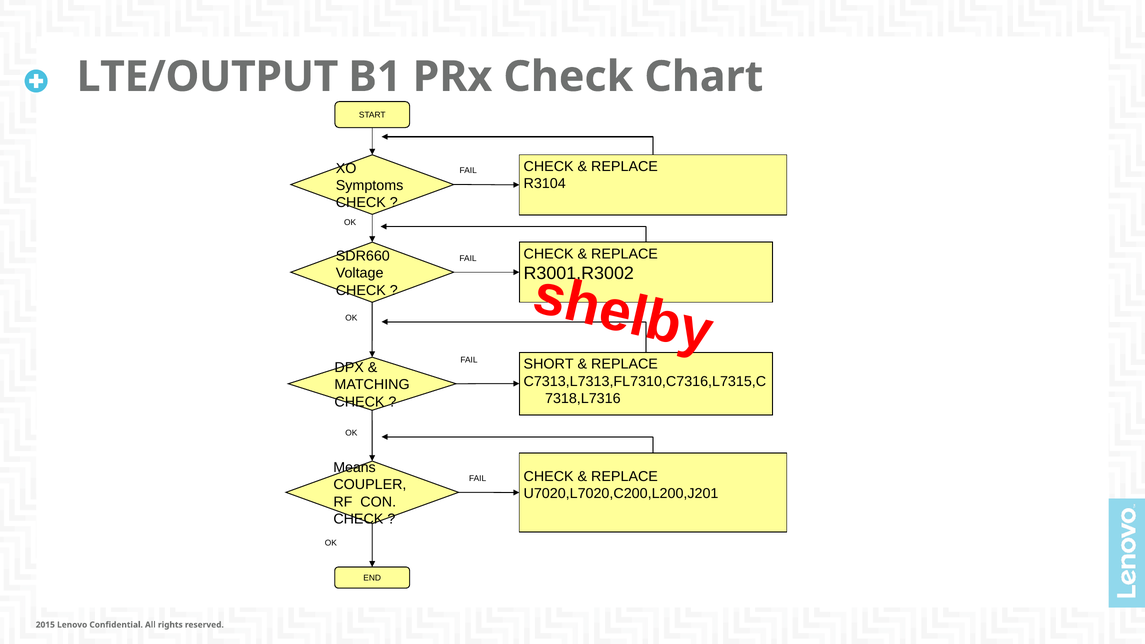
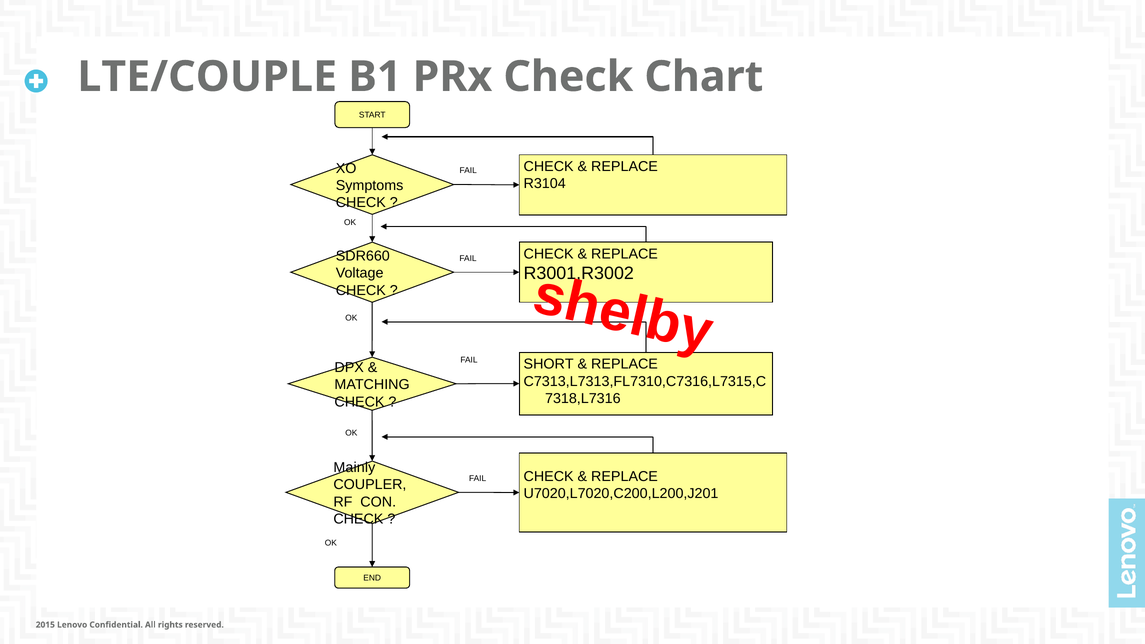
LTE/OUTPUT: LTE/OUTPUT -> LTE/COUPLE
Means: Means -> Mainly
